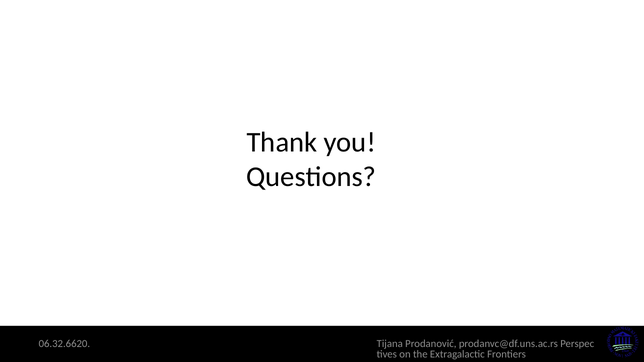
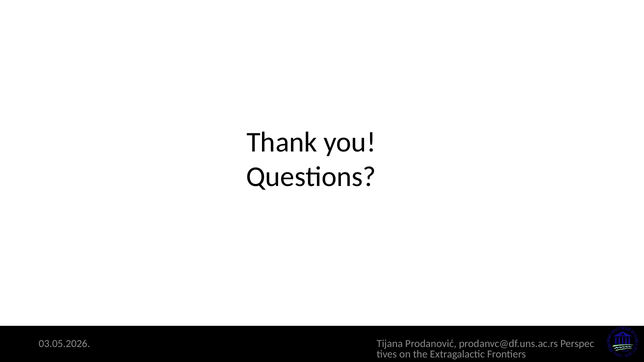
06.32.6620: 06.32.6620 -> 03.05.2026
